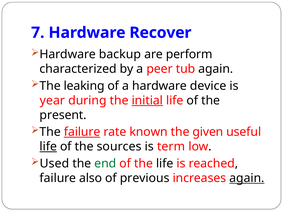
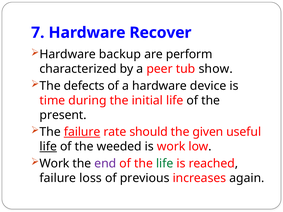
tub again: again -> show
leaking: leaking -> defects
year: year -> time
initial underline: present -> none
known: known -> should
sources: sources -> weeded
is term: term -> work
Used at (54, 164): Used -> Work
end colour: green -> purple
life at (165, 164) colour: black -> green
also: also -> loss
again at (247, 178) underline: present -> none
